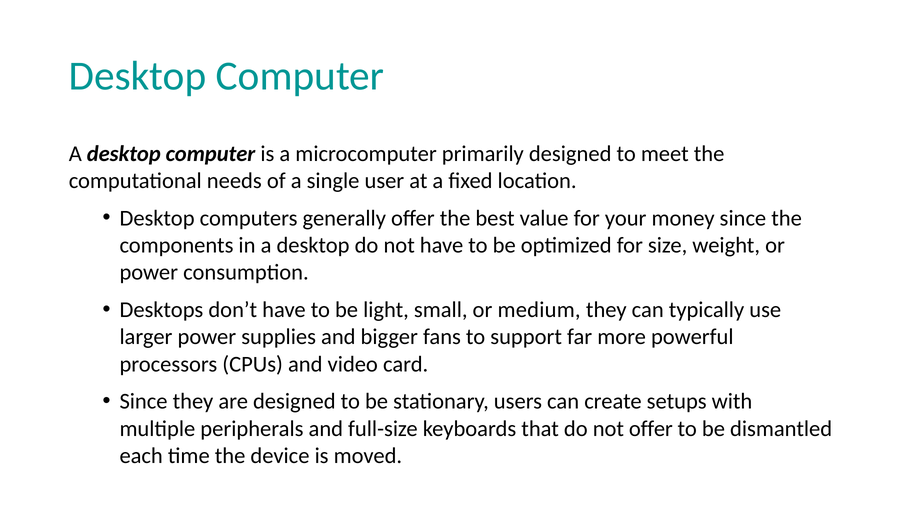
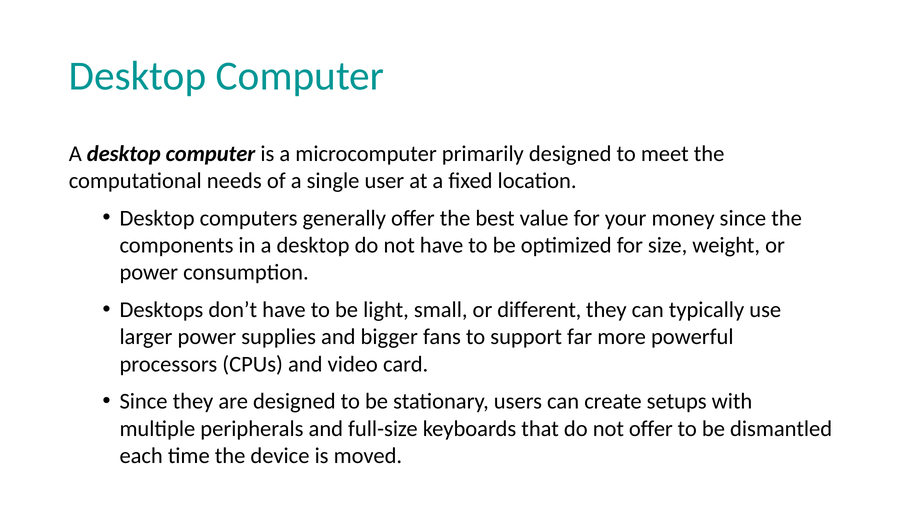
medium: medium -> different
